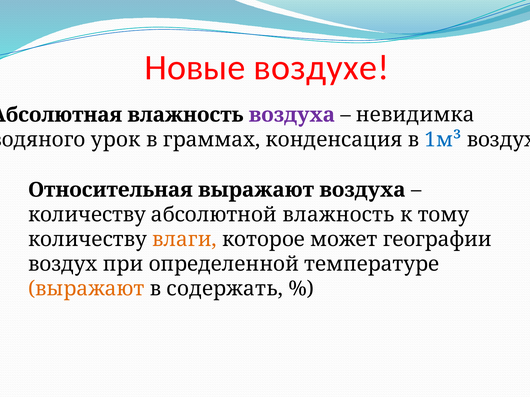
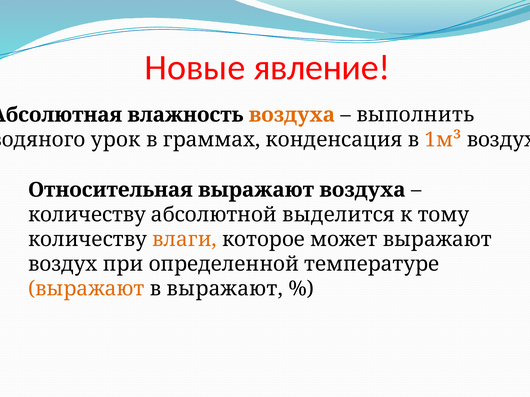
воздухе: воздухе -> явление
воздуха at (292, 115) colour: purple -> orange
невидимка: невидимка -> выполнить
1м³ colour: blue -> orange
абсолютной влажность: влажность -> выделится
может географии: географии -> выражают
в содержать: содержать -> выражают
